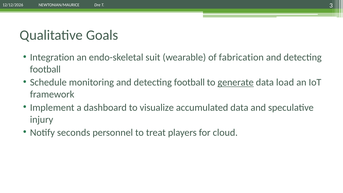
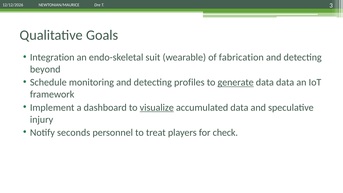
football at (45, 69): football -> beyond
monitoring and detecting football: football -> profiles
data load: load -> data
visualize underline: none -> present
cloud: cloud -> check
